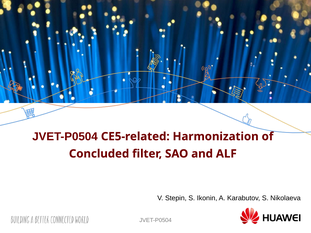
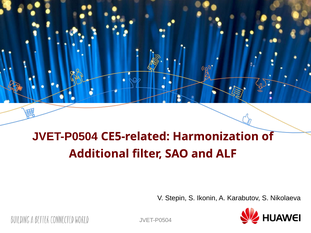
Concluded: Concluded -> Additional
